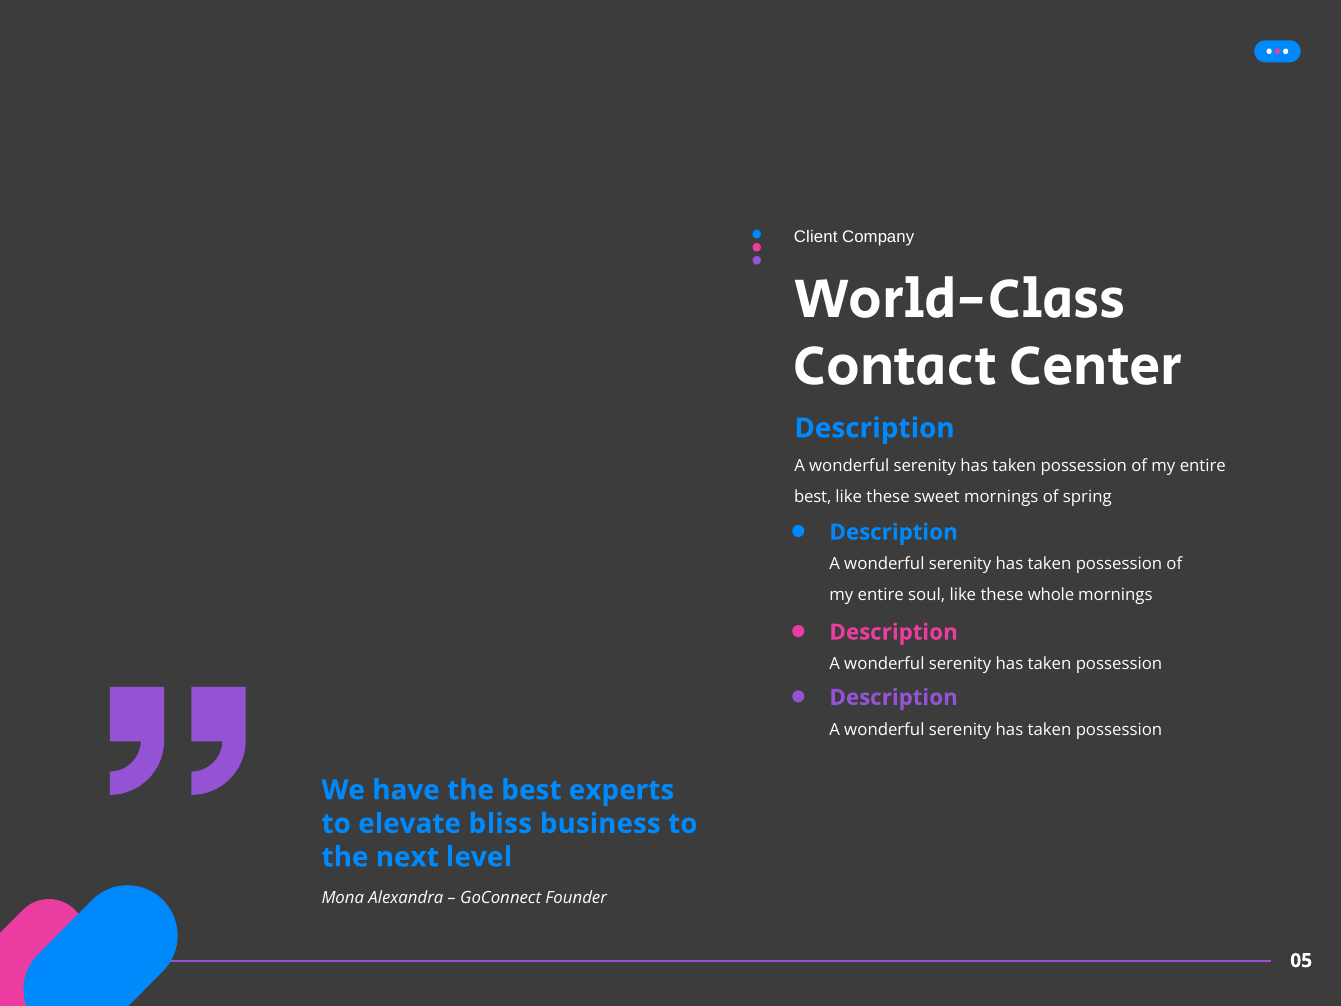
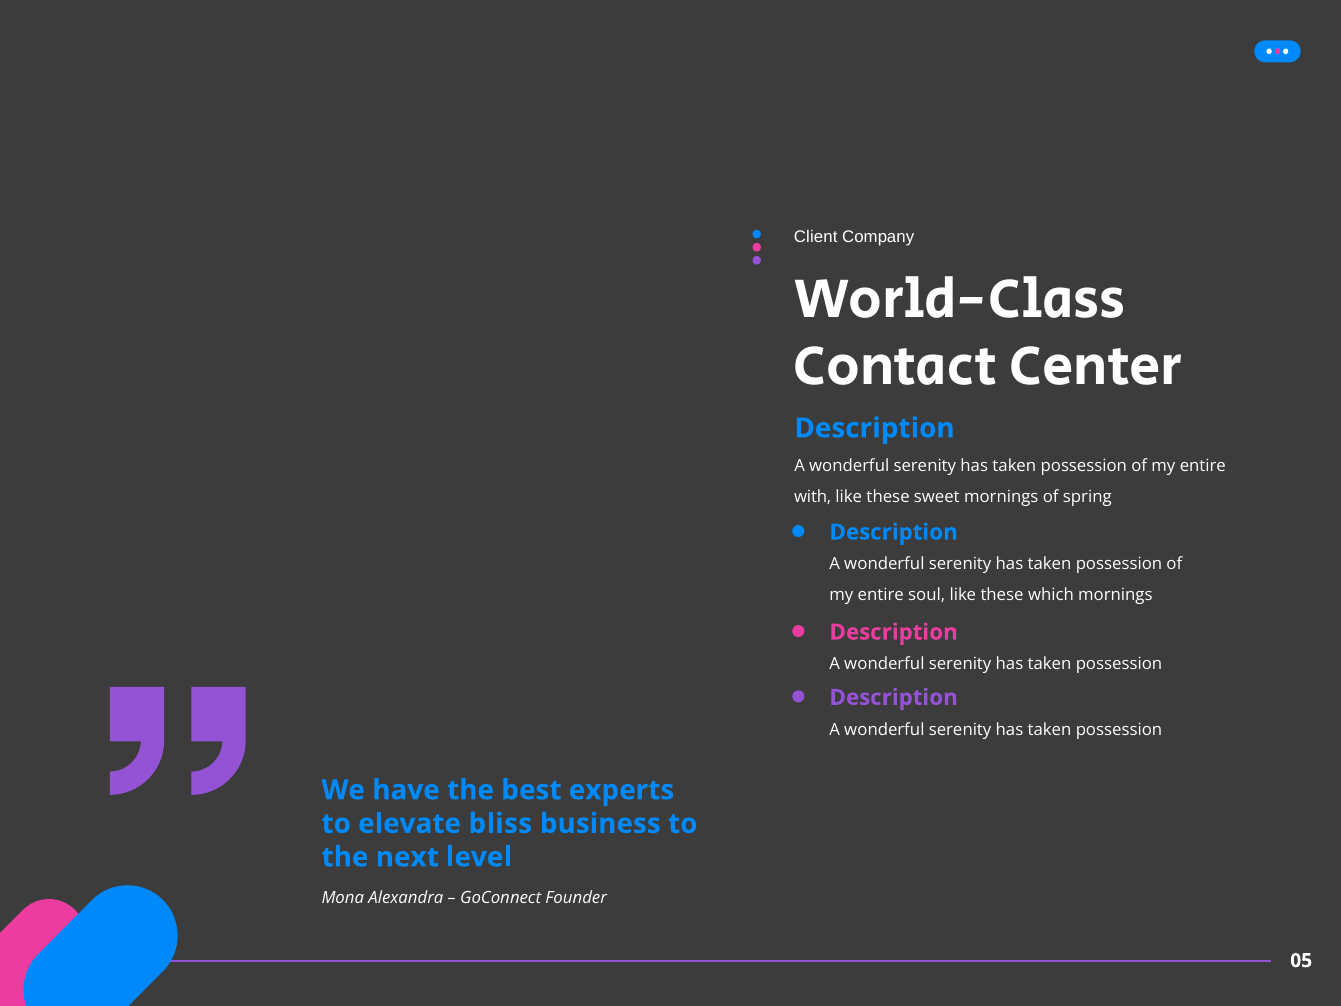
best at (813, 496): best -> with
whole: whole -> which
